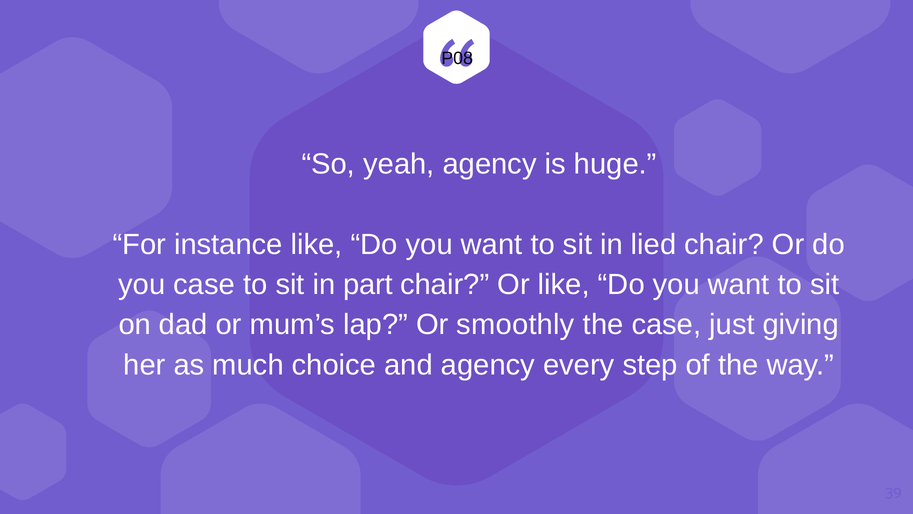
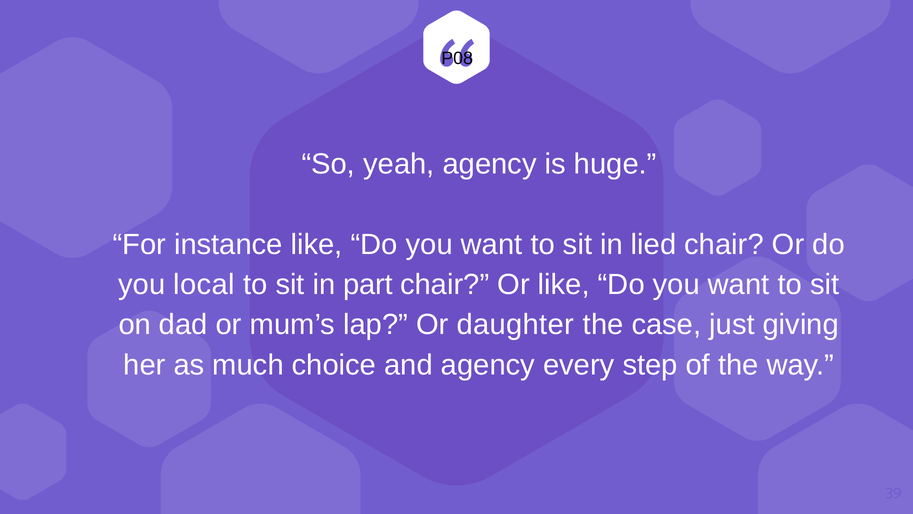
you case: case -> local
smoothly: smoothly -> daughter
